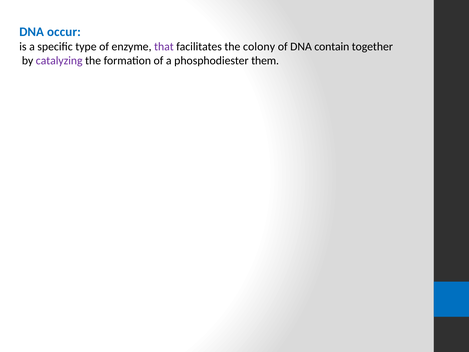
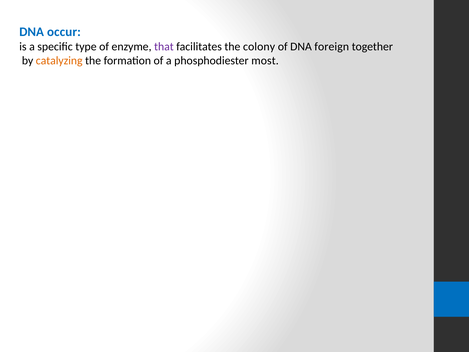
contain: contain -> foreign
catalyzing colour: purple -> orange
them: them -> most
